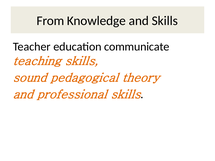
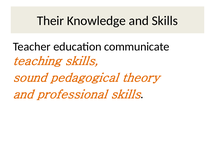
From: From -> Their
